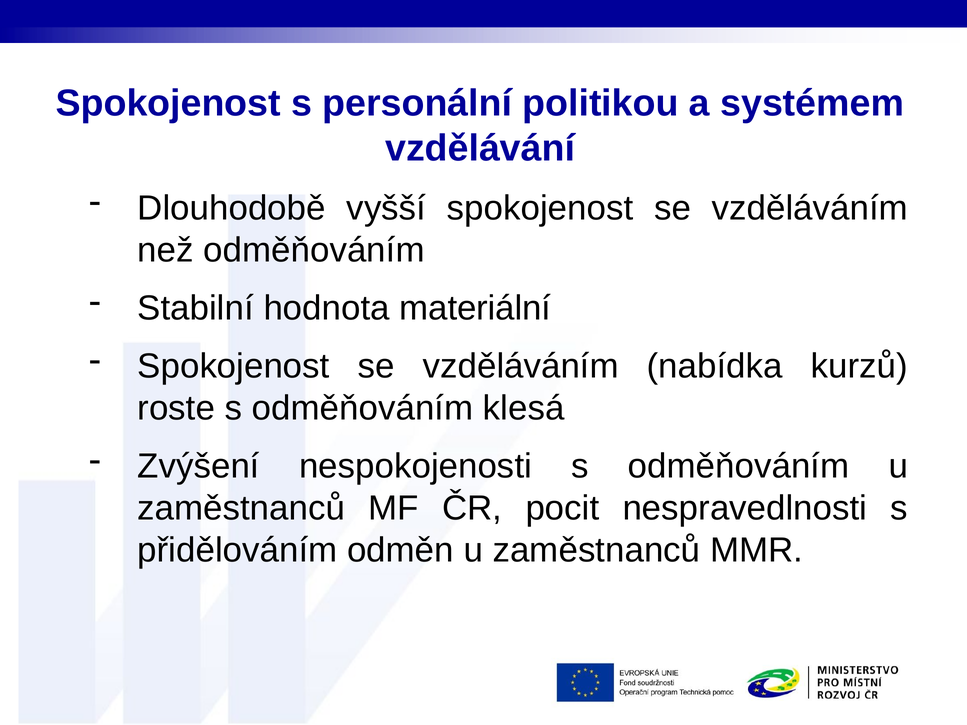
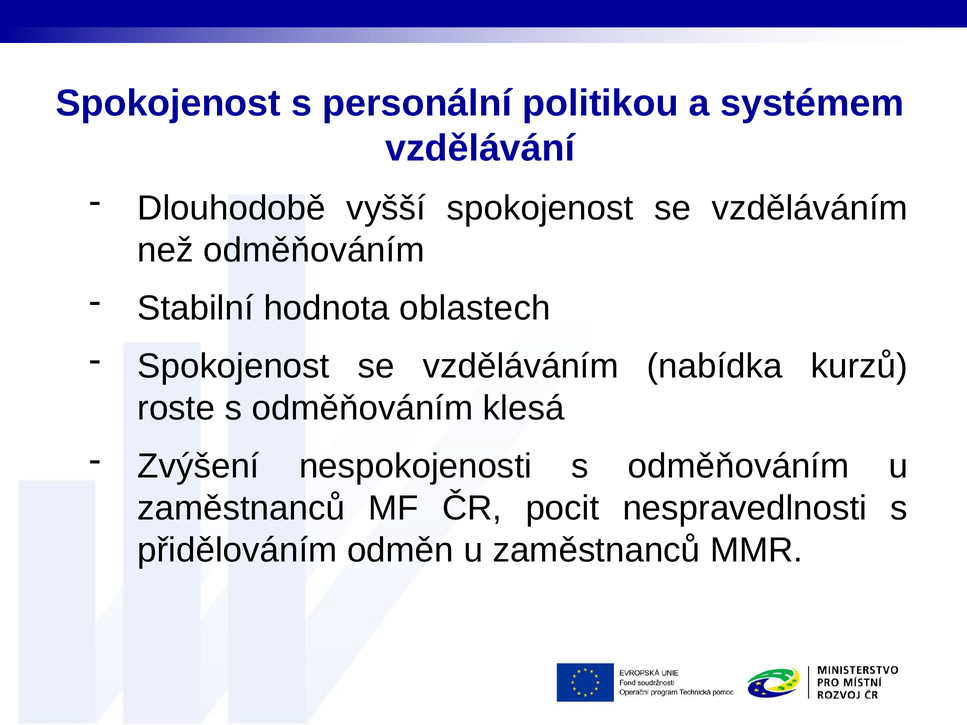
materiální: materiální -> oblastech
